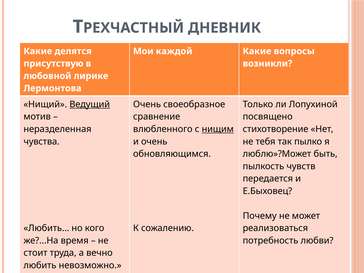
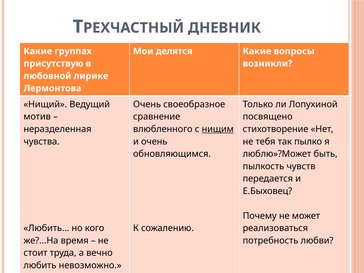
делятся: делятся -> группах
каждой: каждой -> делятся
Ведущий underline: present -> none
